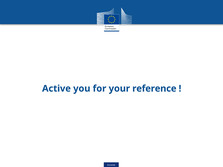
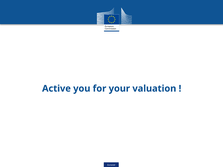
reference: reference -> valuation
